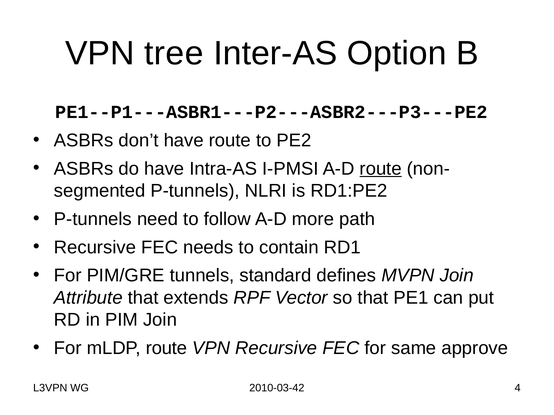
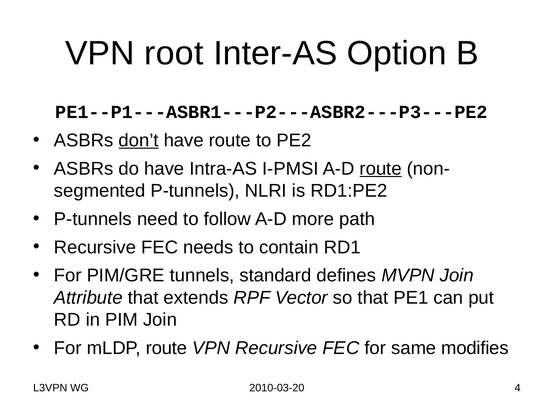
tree: tree -> root
don’t underline: none -> present
approve: approve -> modifies
2010-03-42: 2010-03-42 -> 2010-03-20
